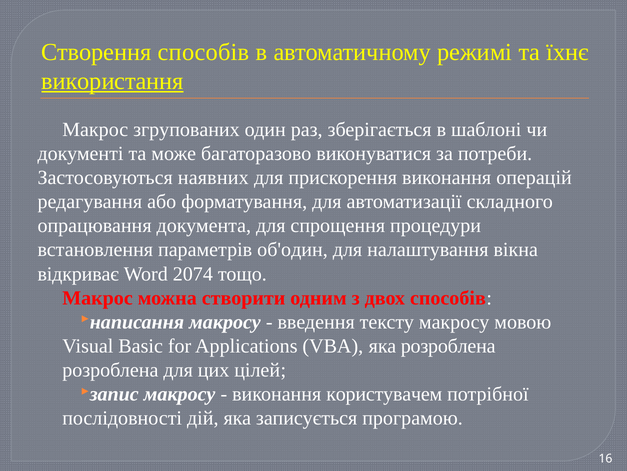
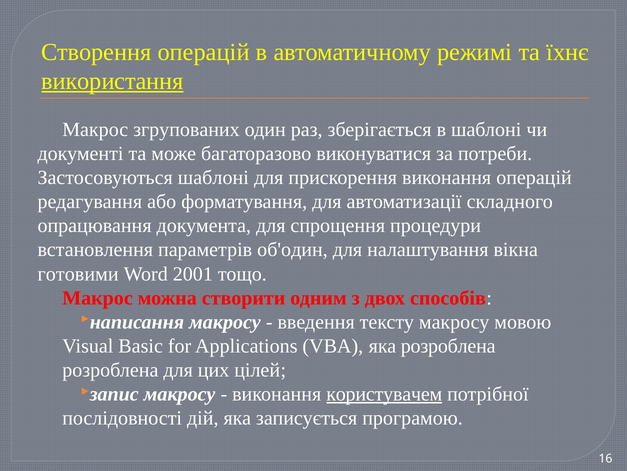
Створення способів: способів -> операцій
Застосовуються наявних: наявних -> шаблоні
відкриває: відкриває -> готовими
2074: 2074 -> 2001
користувачем underline: none -> present
